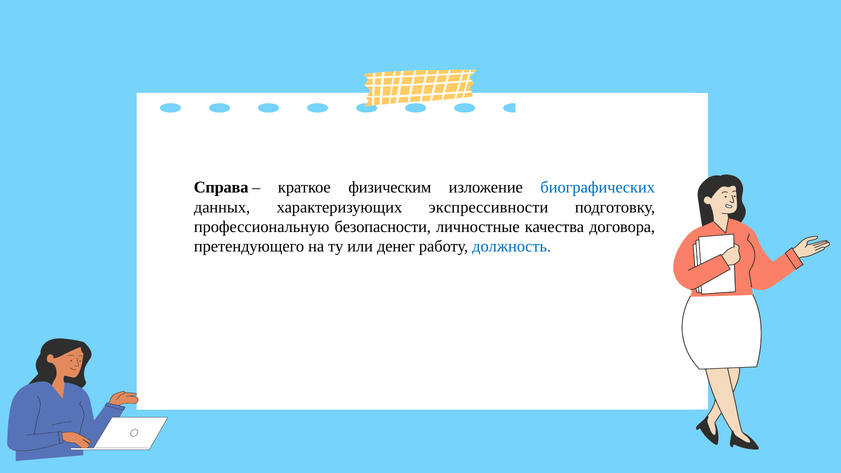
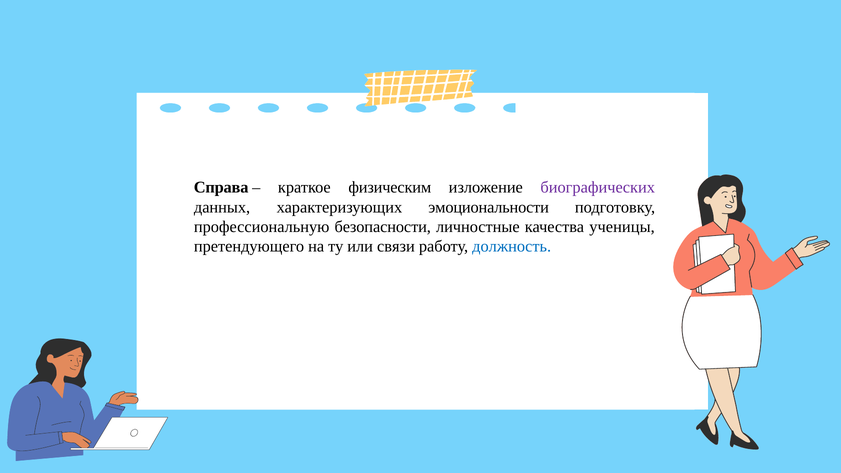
биографических colour: blue -> purple
экспрессивности: экспрессивности -> эмоциональности
договора: договора -> ученицы
денег: денег -> связи
